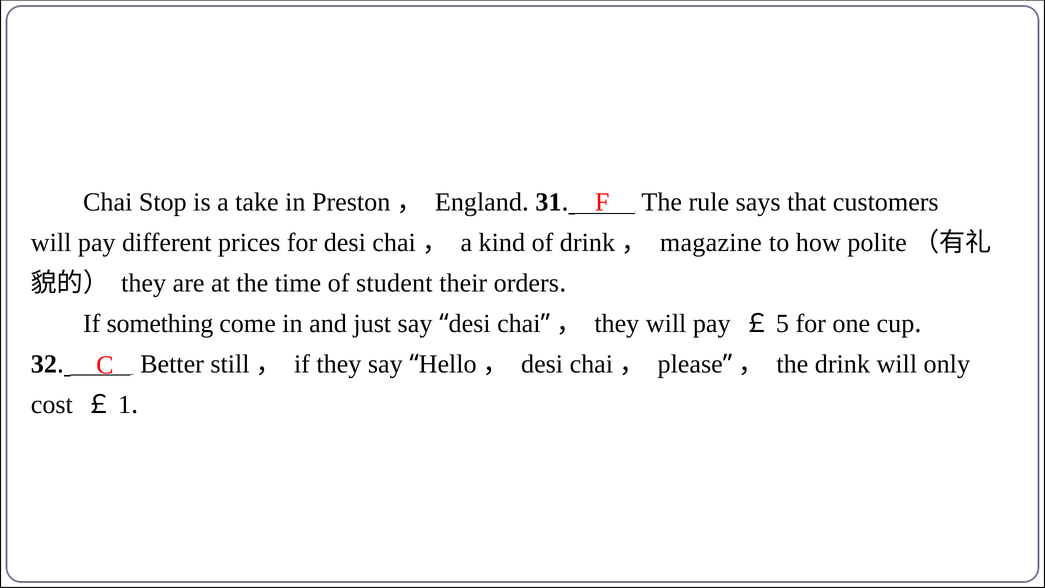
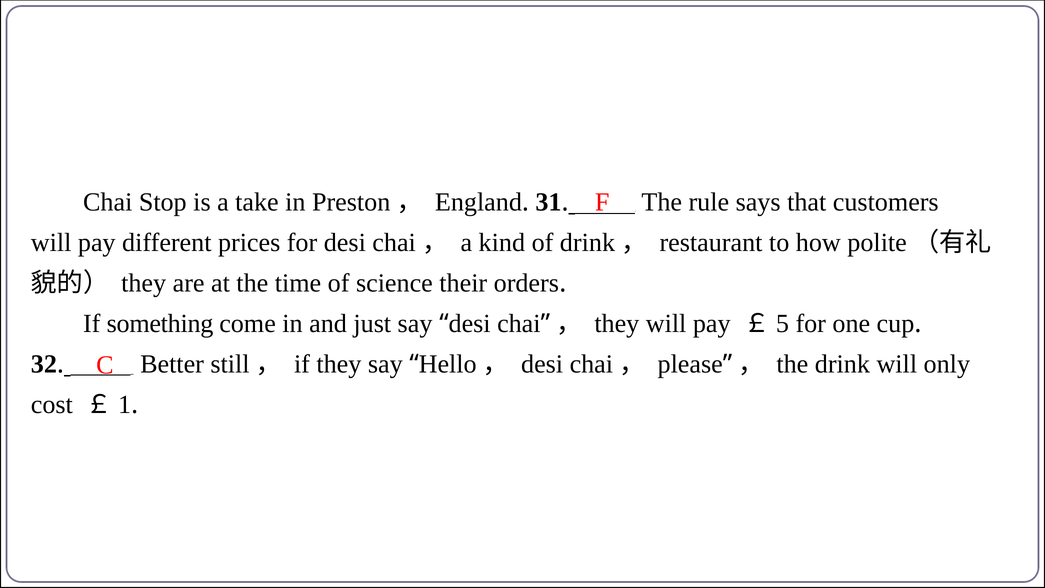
magazine: magazine -> restaurant
student: student -> science
